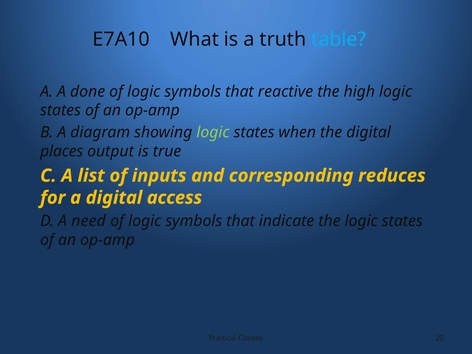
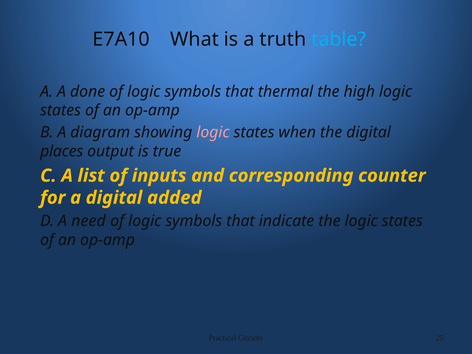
reactive: reactive -> thermal
logic at (213, 132) colour: light green -> pink
reduces: reduces -> counter
access: access -> added
